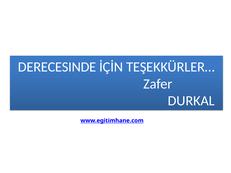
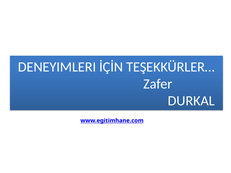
DERECESINDE: DERECESINDE -> DENEYIMLERI
